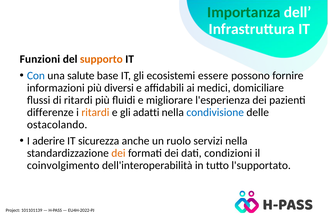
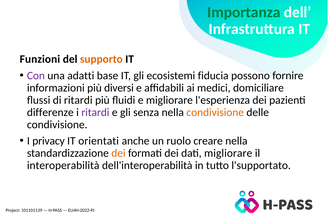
Con colour: blue -> purple
salute: salute -> adatti
essere: essere -> fiducia
ritardi at (95, 112) colour: orange -> purple
adatti: adatti -> senza
condivisione at (215, 112) colour: blue -> orange
ostacolando at (57, 124): ostacolando -> condivisione
aderire: aderire -> privacy
sicurezza: sicurezza -> orientati
servizi: servizi -> creare
dati condizioni: condizioni -> migliorare
coinvolgimento: coinvolgimento -> interoperabilità
